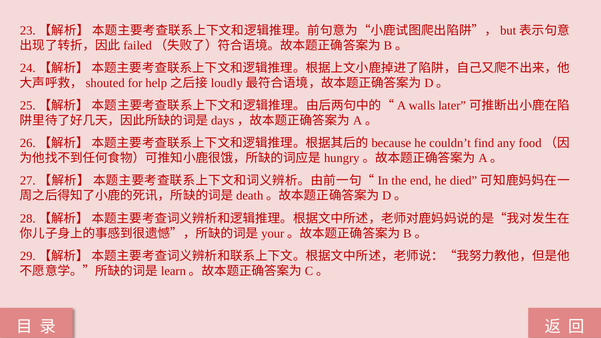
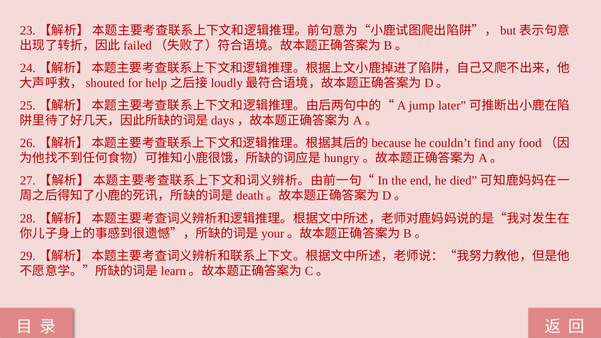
walls: walls -> jump
